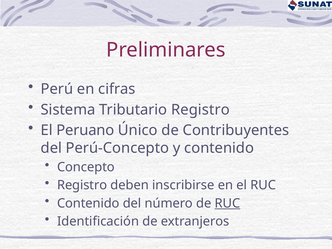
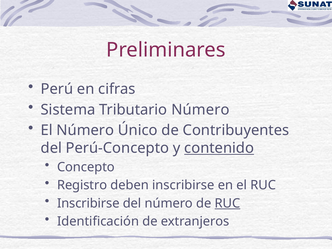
Tributario Registro: Registro -> Número
El Peruano: Peruano -> Número
contenido at (219, 148) underline: none -> present
Contenido at (88, 203): Contenido -> Inscribirse
